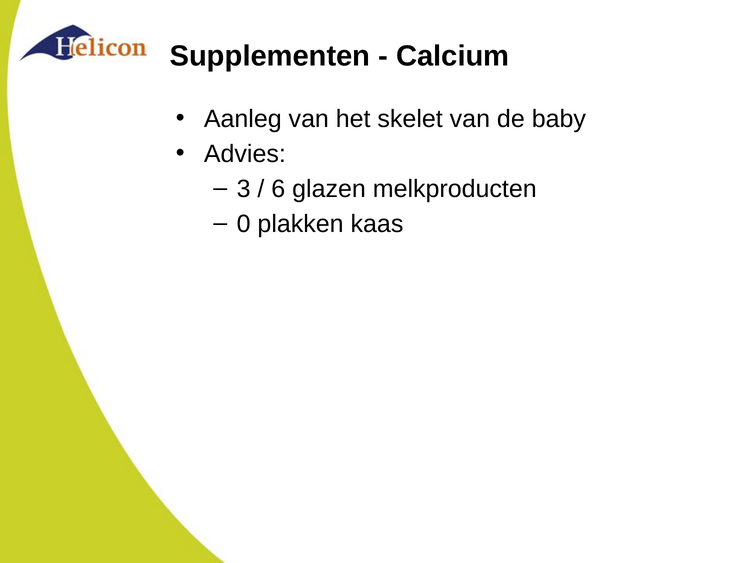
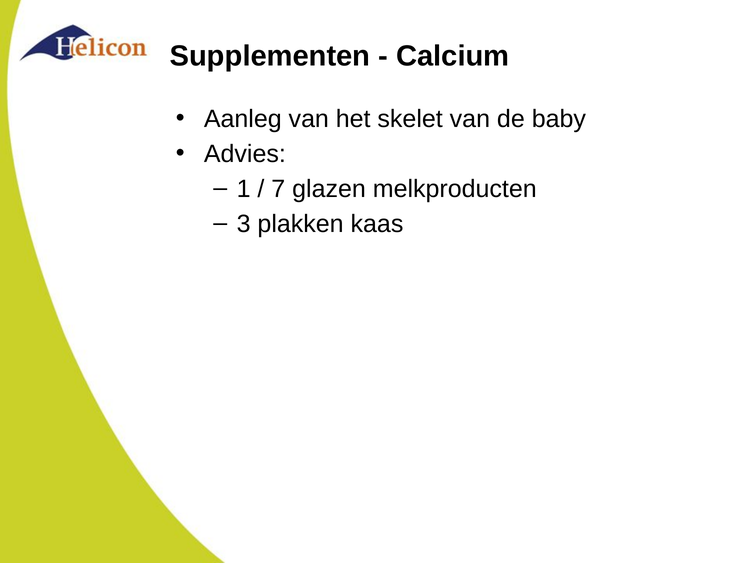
3: 3 -> 1
6: 6 -> 7
0: 0 -> 3
